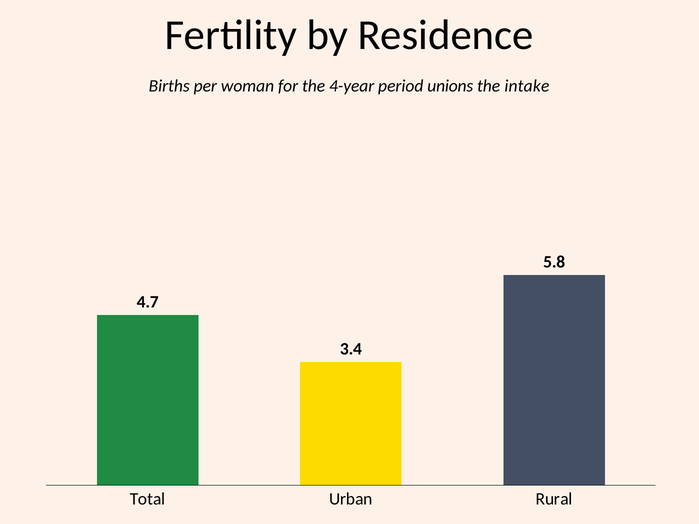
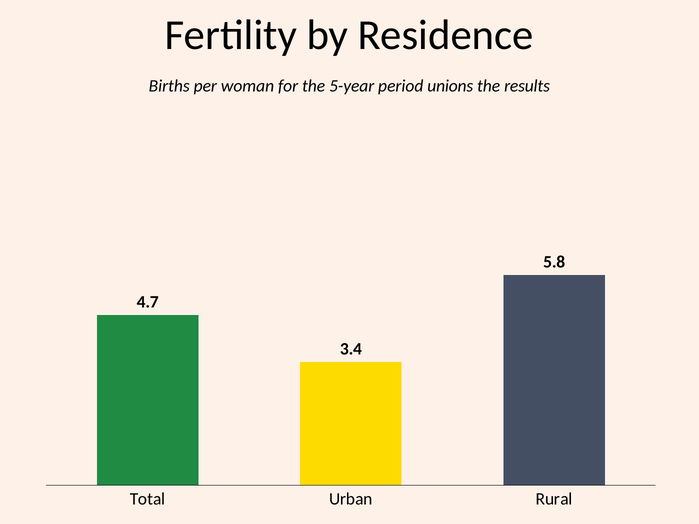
4-year: 4-year -> 5-year
intake: intake -> results
